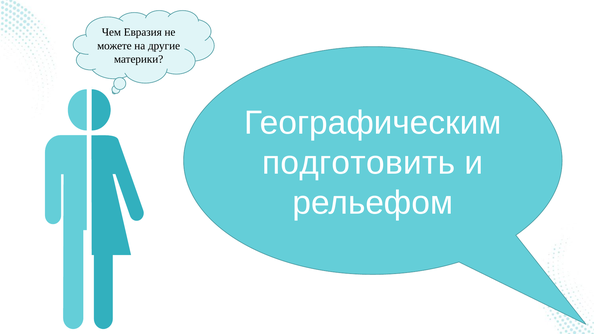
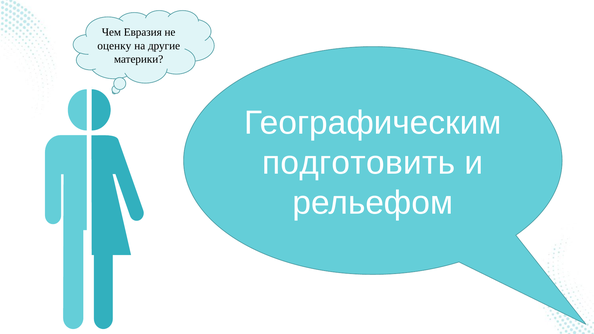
можете: можете -> оценку
